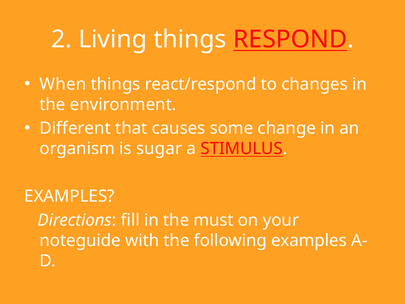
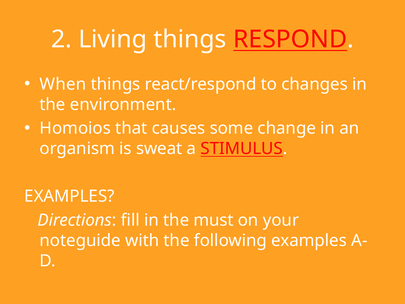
Different: Different -> Homoios
sugar: sugar -> sweat
